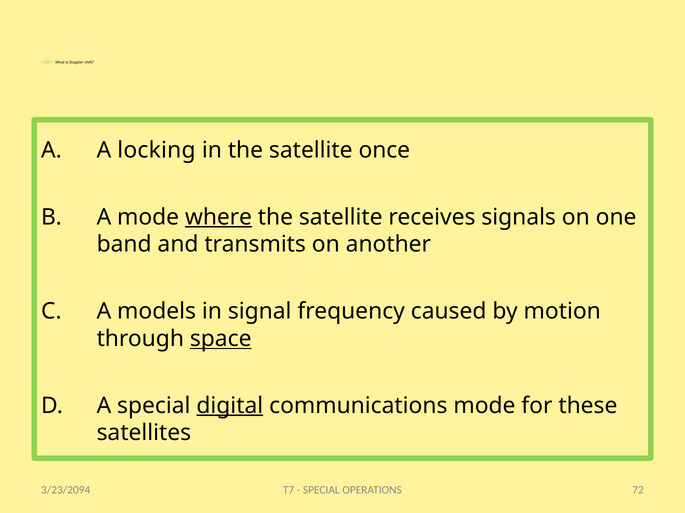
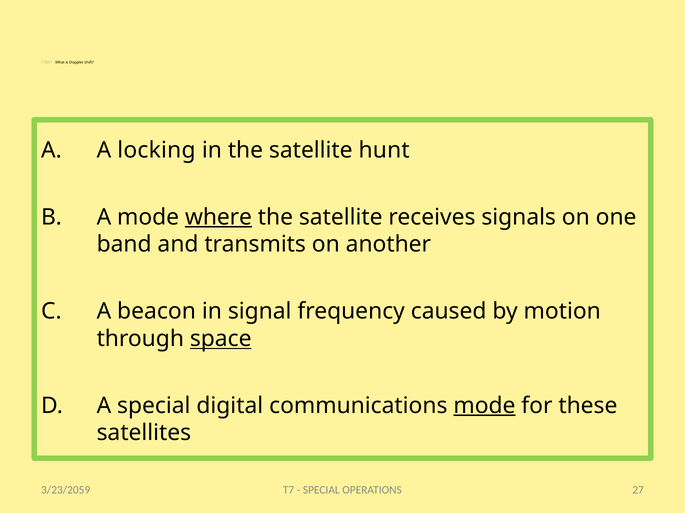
once: once -> hunt
models: models -> beacon
digital underline: present -> none
mode at (484, 406) underline: none -> present
72: 72 -> 27
3/23/2094: 3/23/2094 -> 3/23/2059
